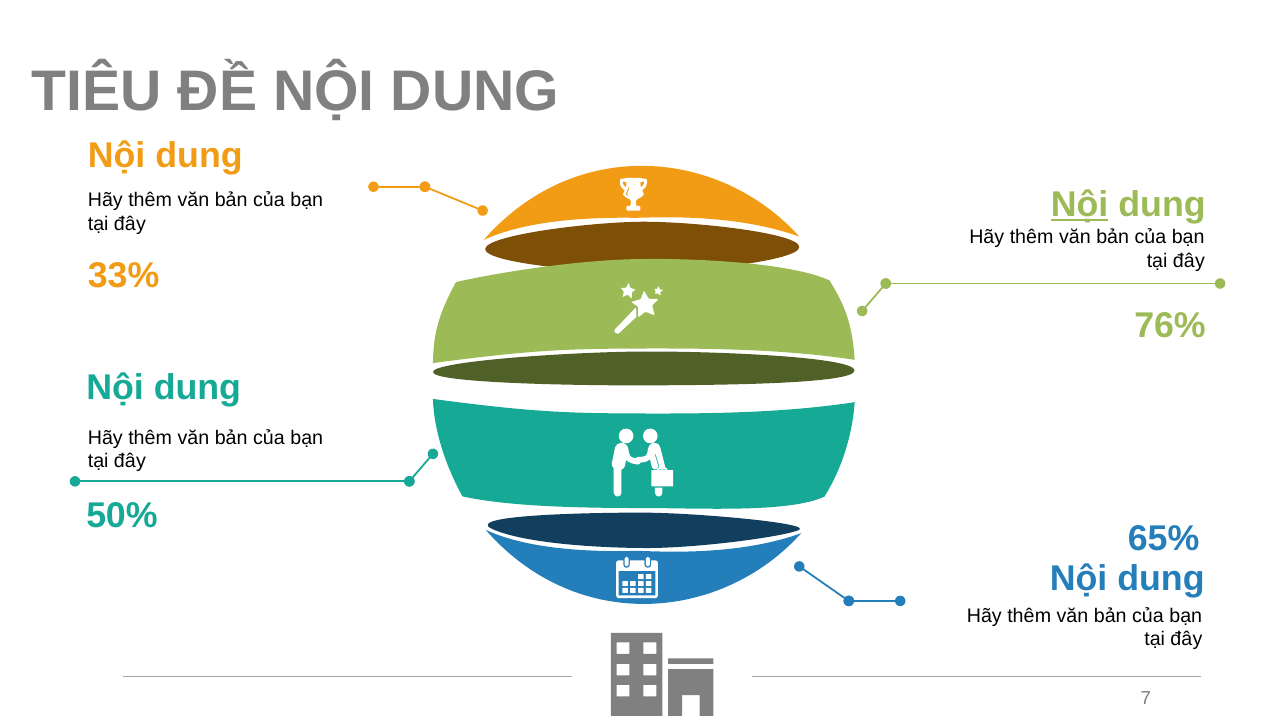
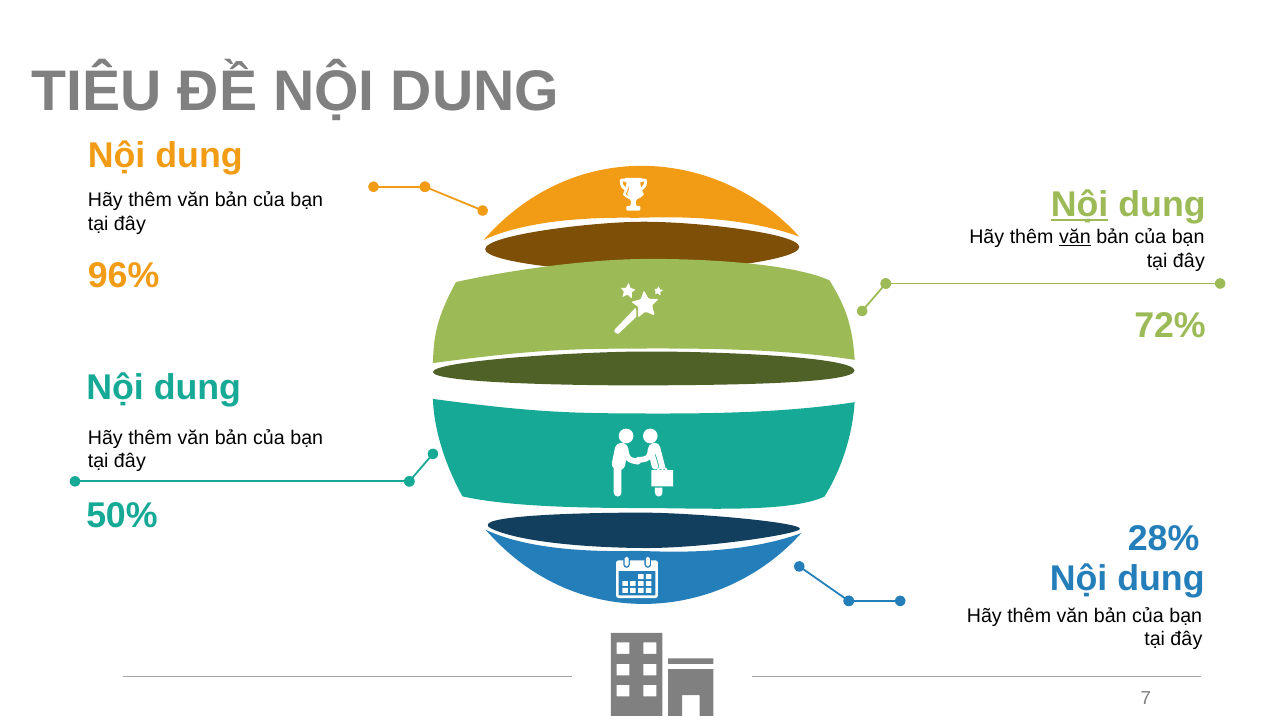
văn at (1075, 237) underline: none -> present
33%: 33% -> 96%
76%: 76% -> 72%
65%: 65% -> 28%
